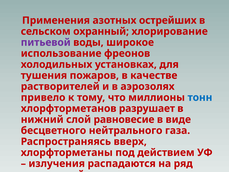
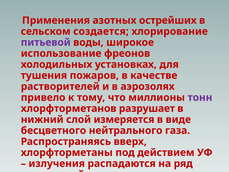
охранный: охранный -> создается
тонн colour: blue -> purple
равновесие: равновесие -> измеряется
